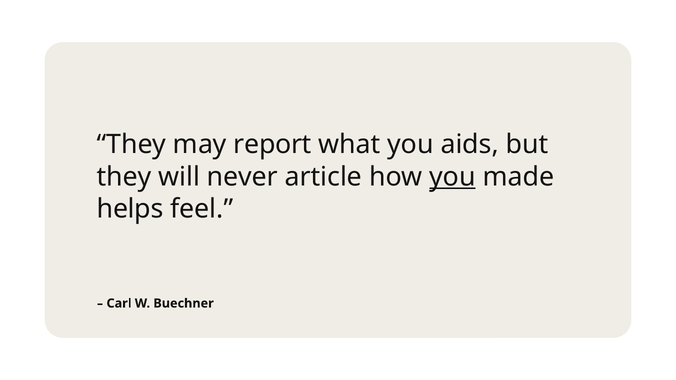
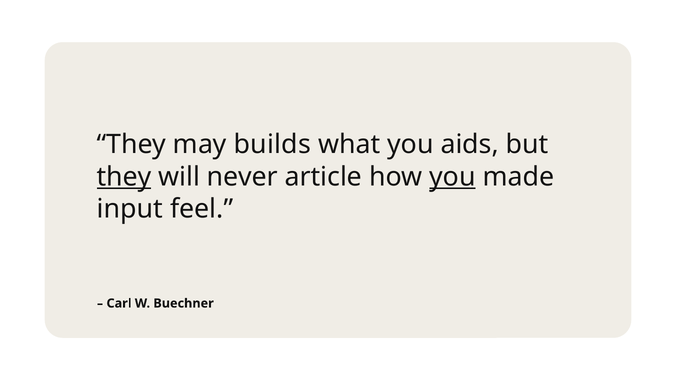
report: report -> builds
they at (124, 177) underline: none -> present
helps: helps -> input
